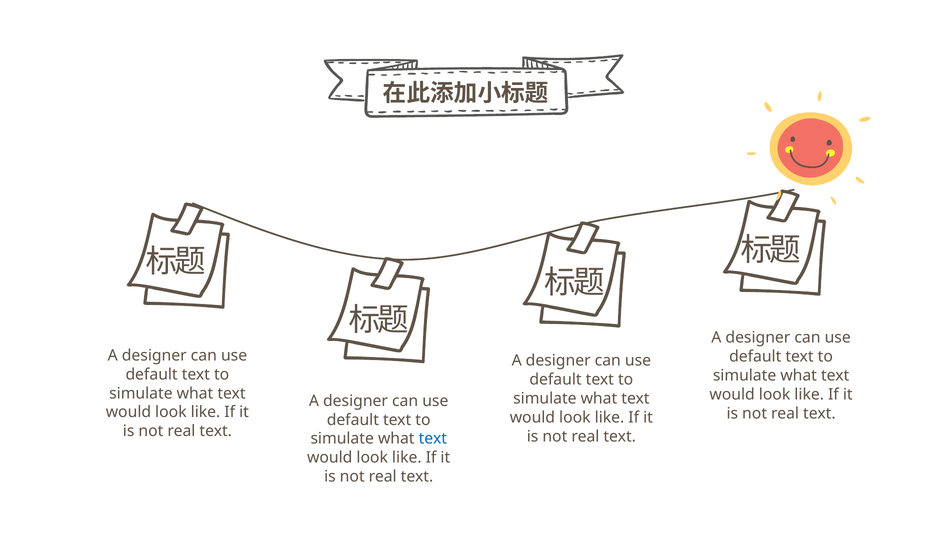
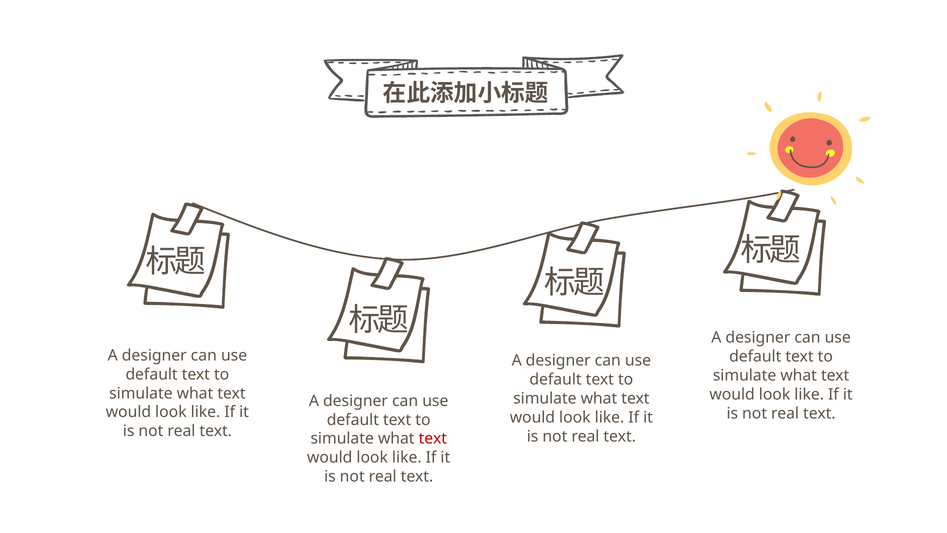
text at (433, 439) colour: blue -> red
